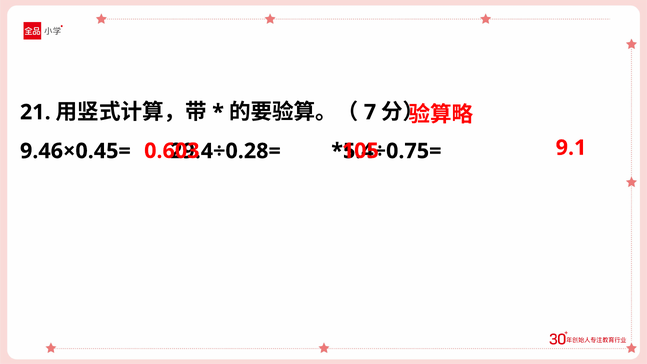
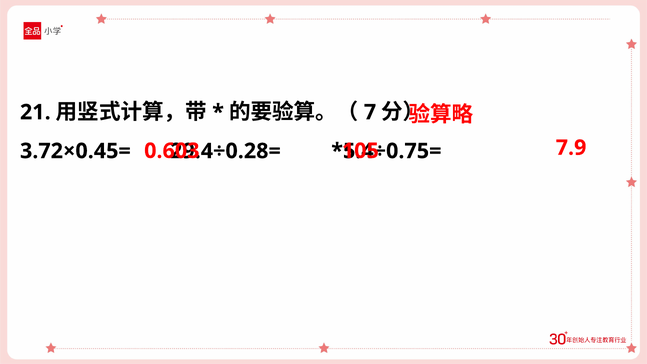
9.1: 9.1 -> 7.9
9.46×0.45=: 9.46×0.45= -> 3.72×0.45=
